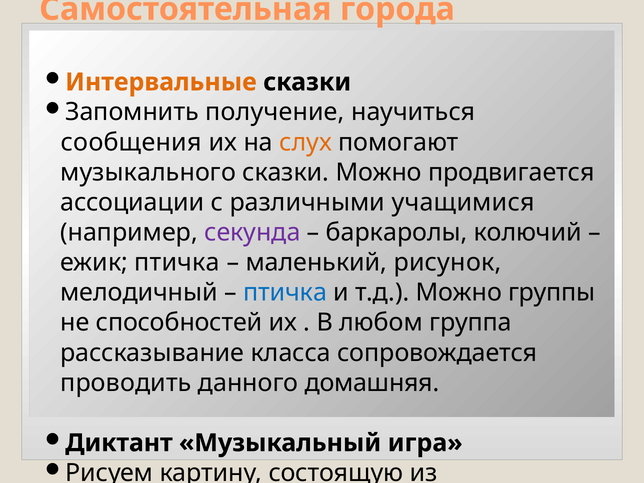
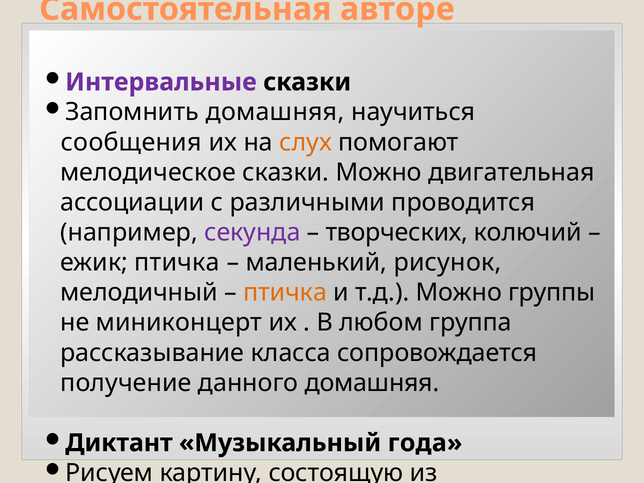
города: города -> авторе
Интервальные colour: orange -> purple
Запомнить получение: получение -> домашняя
музыкального: музыкального -> мелодическое
продвигается: продвигается -> двигательная
учащимися: учащимися -> проводится
баркаролы: баркаролы -> творческих
птичка at (285, 293) colour: blue -> orange
способностей: способностей -> миниконцерт
проводить: проводить -> получение
Музыкальный игра: игра -> года
